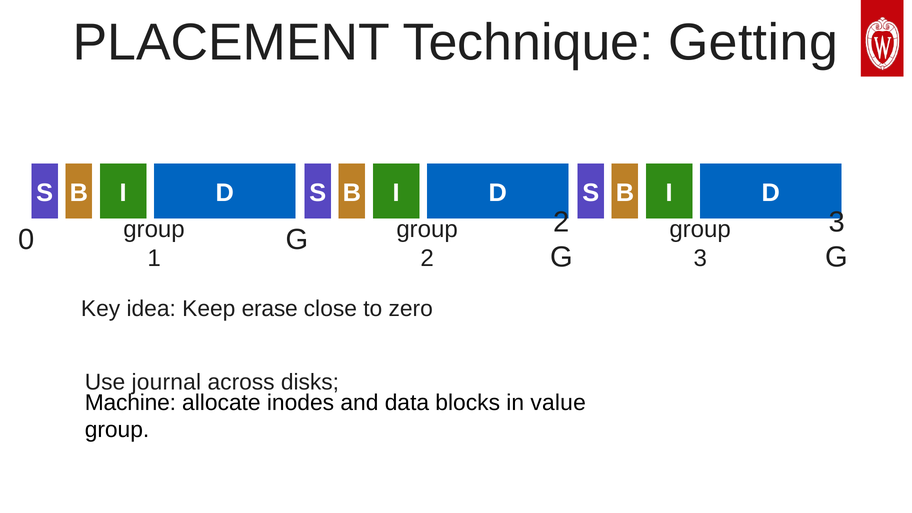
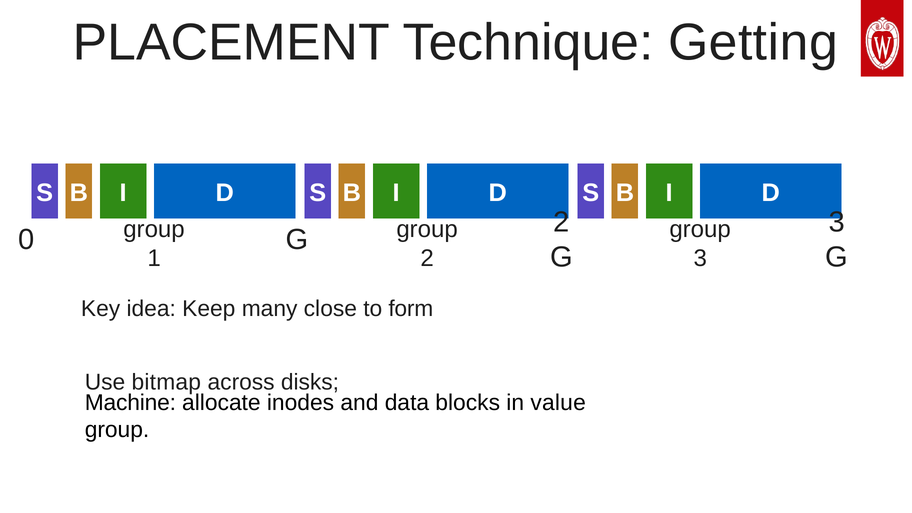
erase: erase -> many
zero: zero -> form
journal: journal -> bitmap
